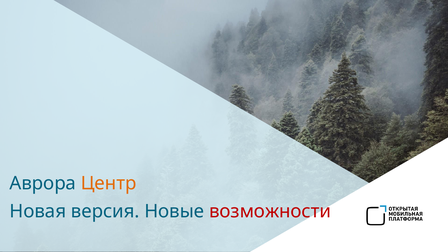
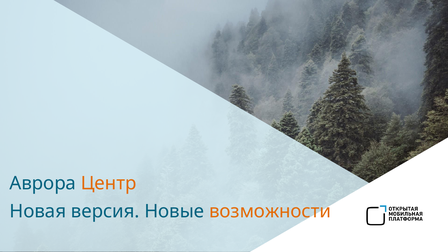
возможности colour: red -> orange
